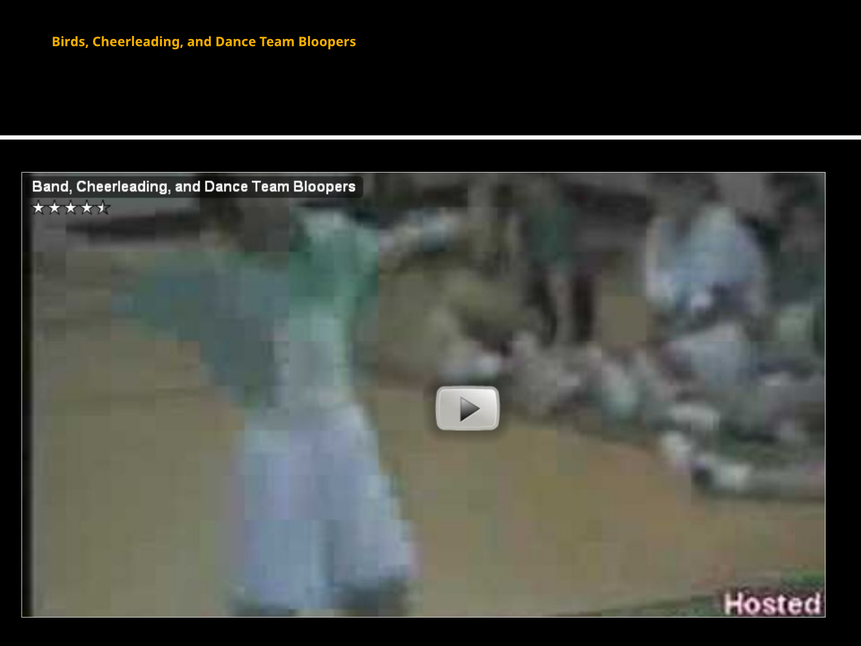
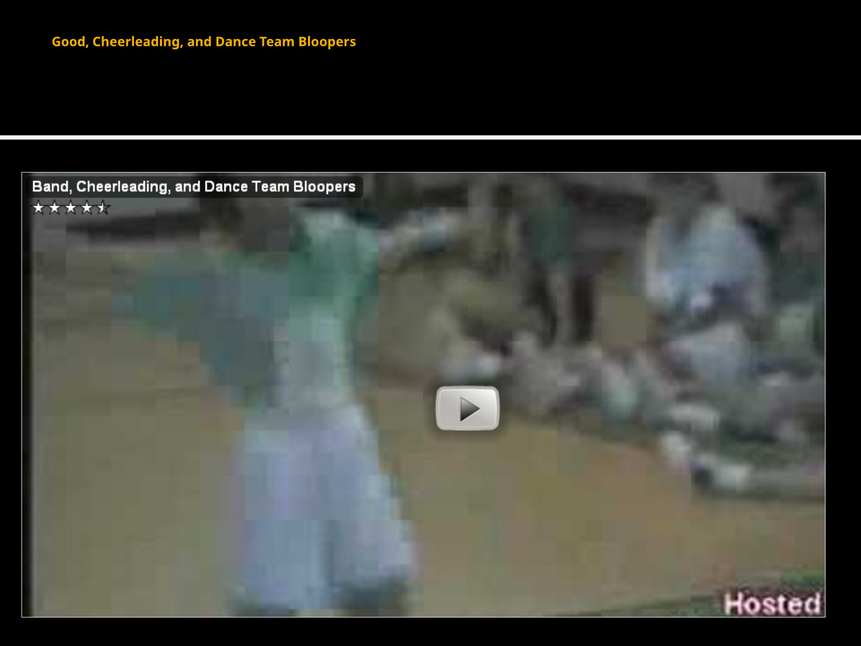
Birds: Birds -> Good
